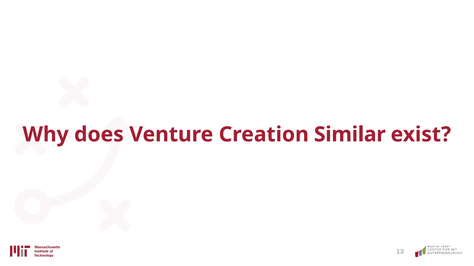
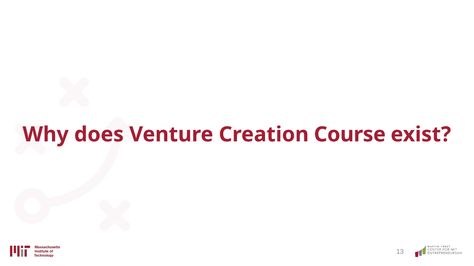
Similar: Similar -> Course
